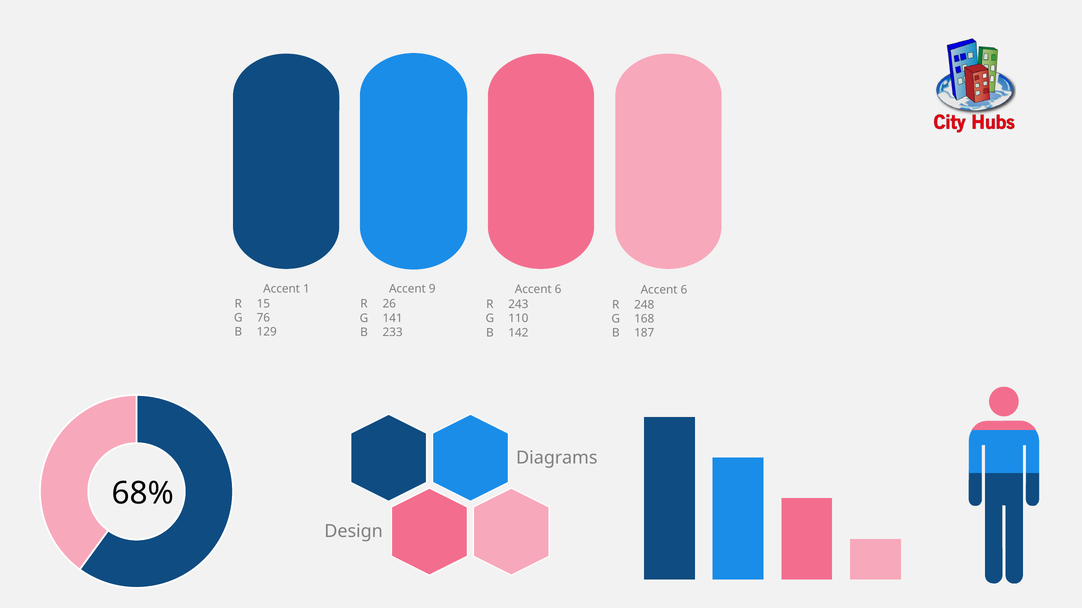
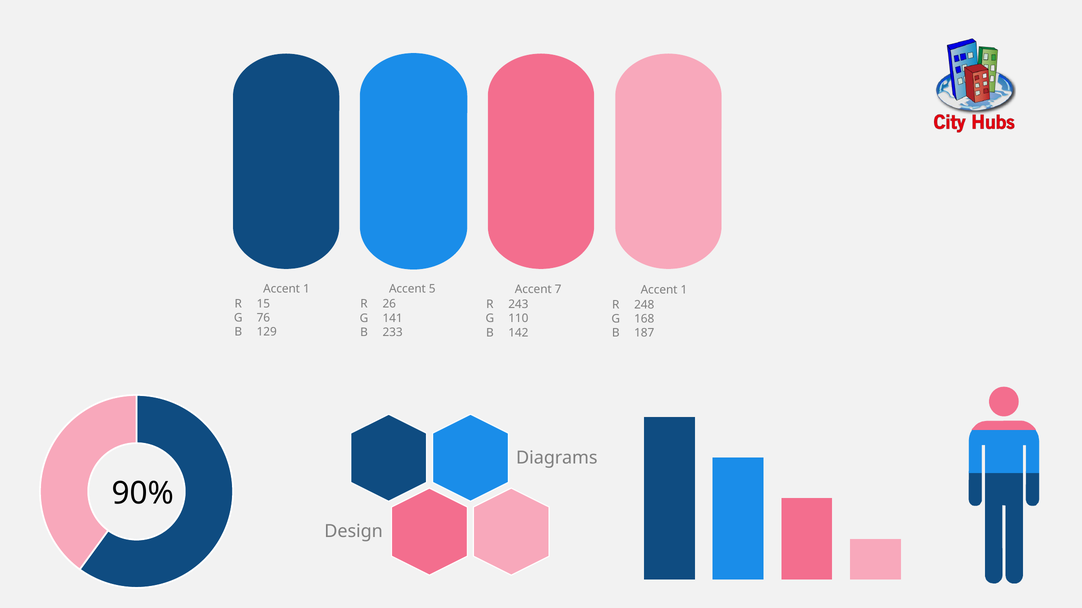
9: 9 -> 5
6 at (558, 290): 6 -> 7
6 at (684, 290): 6 -> 1
68%: 68% -> 90%
